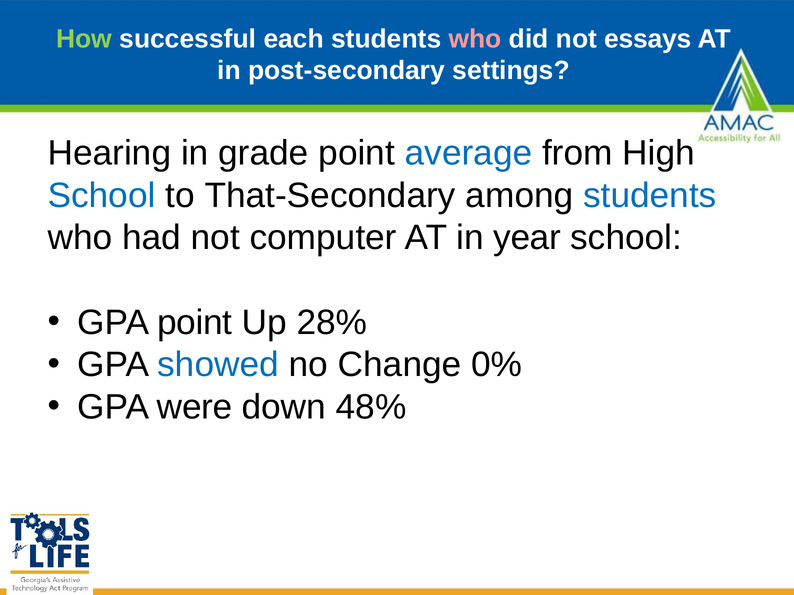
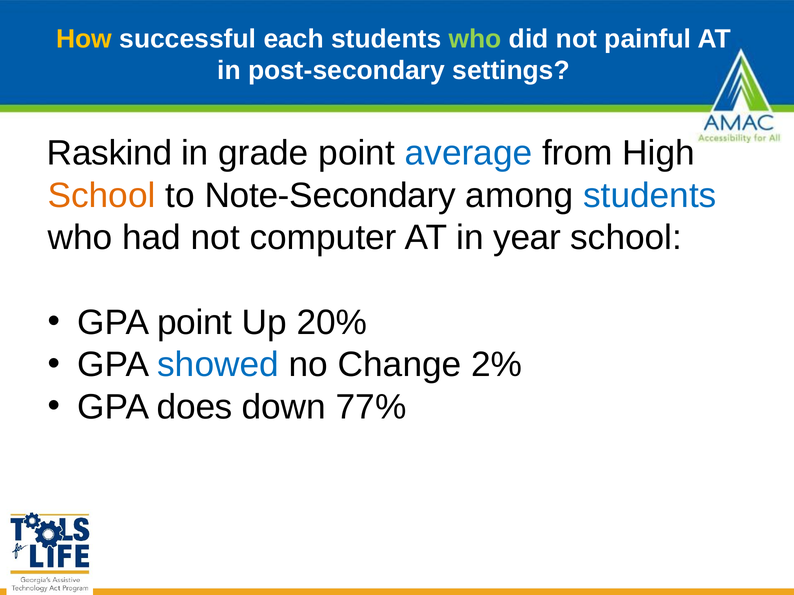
How colour: light green -> yellow
who at (475, 39) colour: pink -> light green
essays: essays -> painful
Hearing: Hearing -> Raskind
School at (102, 196) colour: blue -> orange
That-Secondary: That-Secondary -> Note-Secondary
28%: 28% -> 20%
0%: 0% -> 2%
were: were -> does
48%: 48% -> 77%
